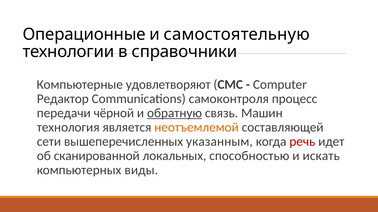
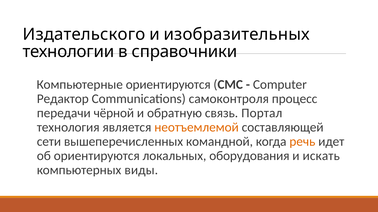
Операционные: Операционные -> Издательского
самостоятельную: самостоятельную -> изобразительных
Компьютерные удовлетворяют: удовлетворяют -> ориентируются
обратную underline: present -> none
Машин: Машин -> Портал
указанным: указанным -> командной
речь colour: red -> orange
об сканированной: сканированной -> ориентируются
способностью: способностью -> оборудования
